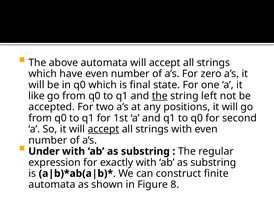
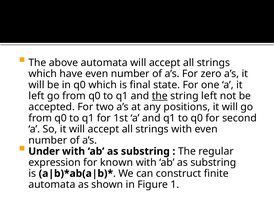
like at (37, 96): like -> left
accept at (103, 129) underline: present -> none
exactly: exactly -> known
8: 8 -> 1
